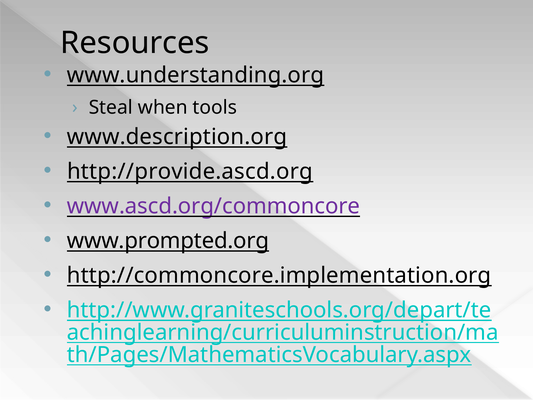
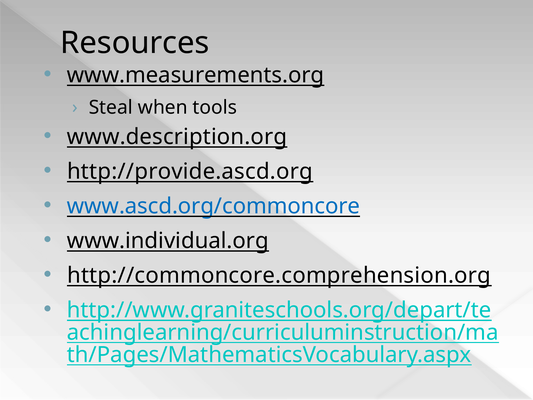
www.understanding.org: www.understanding.org -> www.measurements.org
www.ascd.org/commoncore colour: purple -> blue
www.prompted.org: www.prompted.org -> www.individual.org
http://commoncore.implementation.org: http://commoncore.implementation.org -> http://commoncore.comprehension.org
